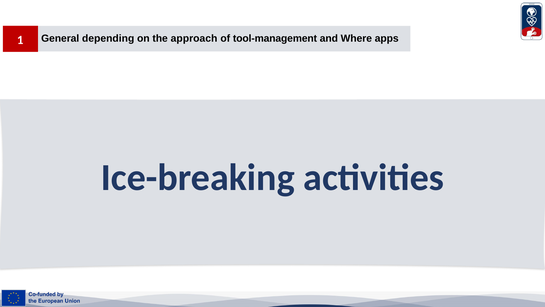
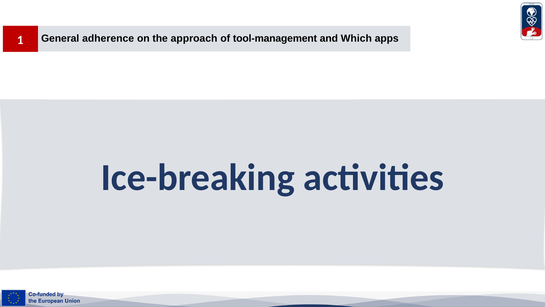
depending: depending -> adherence
Where: Where -> Which
